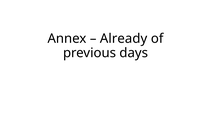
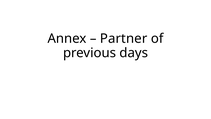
Already: Already -> Partner
